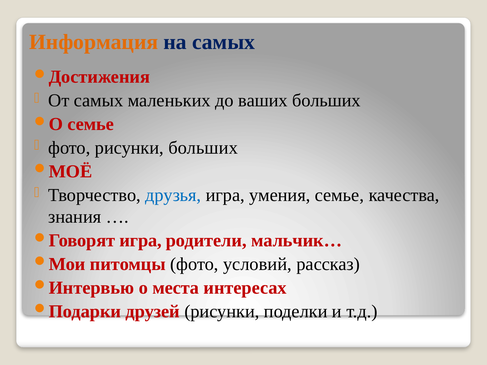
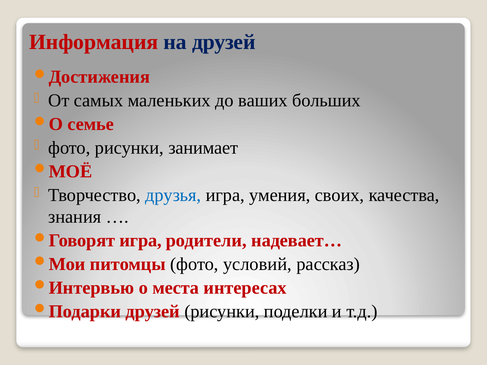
Информация colour: orange -> red
на самых: самых -> друзей
рисунки больших: больших -> занимает
умения семье: семье -> своих
мальчик…: мальчик… -> надевает…
